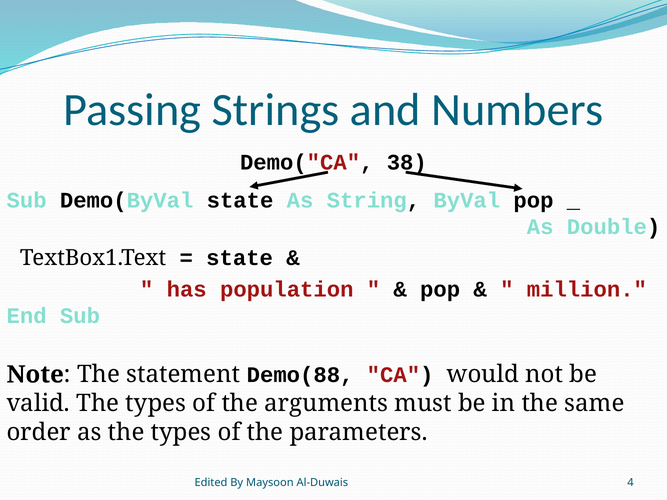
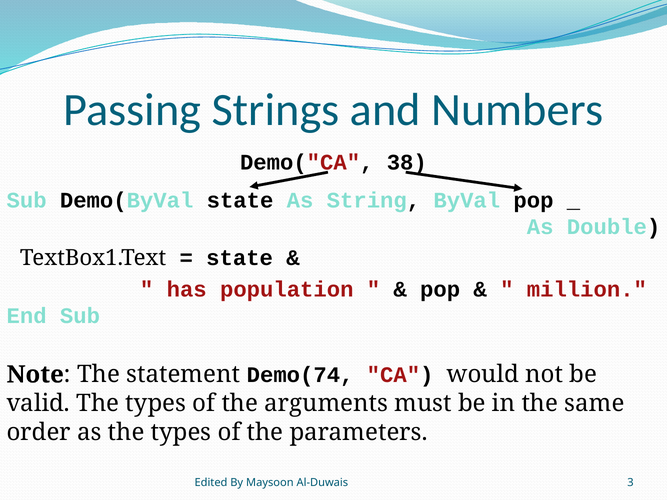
Demo(88: Demo(88 -> Demo(74
4: 4 -> 3
